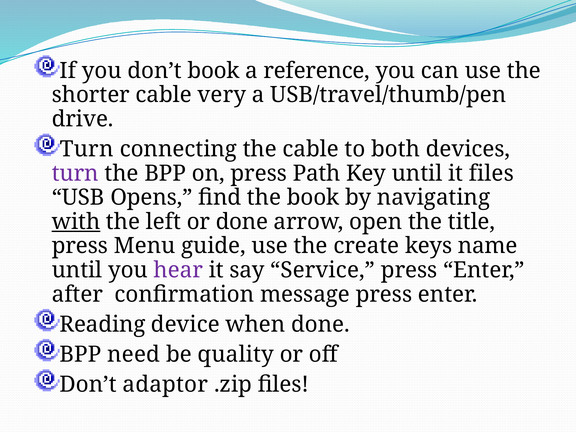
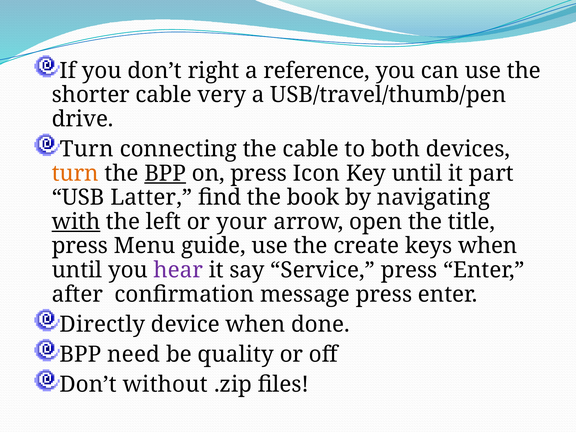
don’t book: book -> right
turn at (75, 173) colour: purple -> orange
BPP at (165, 173) underline: none -> present
Path: Path -> Icon
it files: files -> part
Opens: Opens -> Latter
or done: done -> your
keys name: name -> when
Reading: Reading -> Directly
adaptor: adaptor -> without
